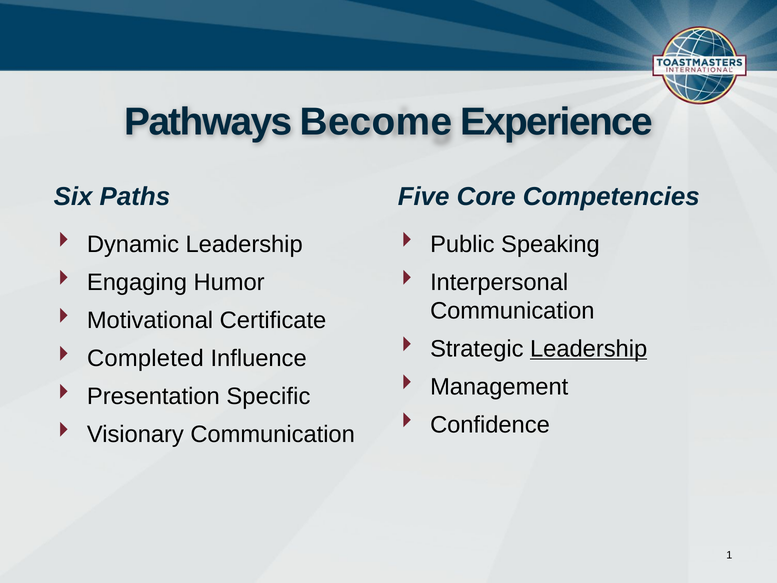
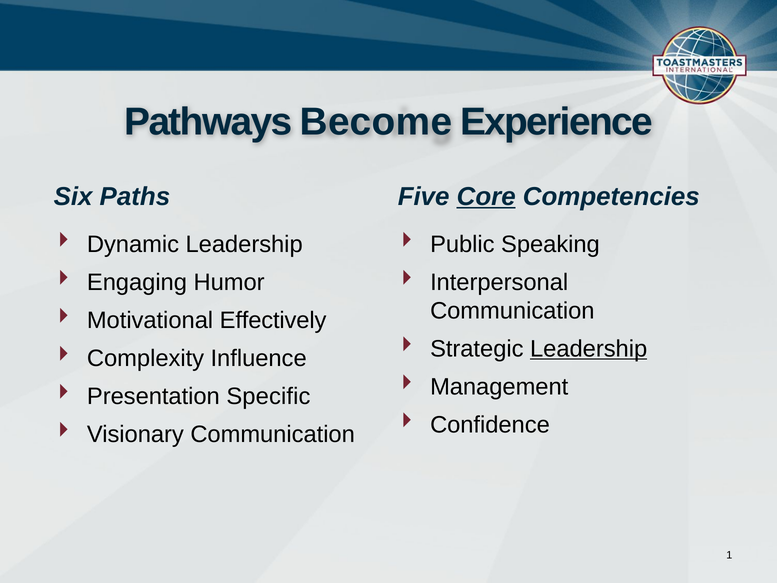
Core underline: none -> present
Certificate: Certificate -> Effectively
Completed: Completed -> Complexity
